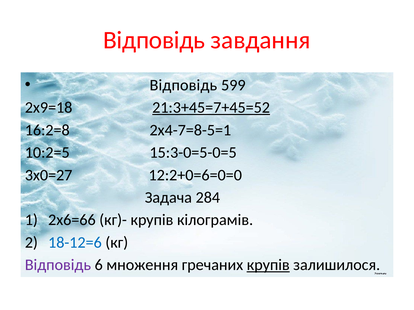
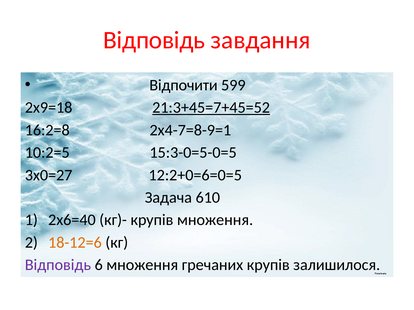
Відповідь at (183, 85): Відповідь -> Відпочити
2х4-7=8-5=1: 2х4-7=8-5=1 -> 2х4-7=8-9=1
12:2+0=6=0=0: 12:2+0=6=0=0 -> 12:2+0=6=0=5
284: 284 -> 610
2х6=66: 2х6=66 -> 2х6=40
крупів кілограмів: кілограмів -> множення
18-12=6 colour: blue -> orange
крупів at (268, 265) underline: present -> none
